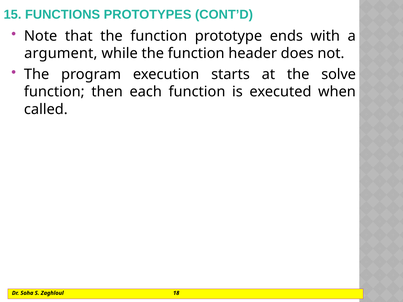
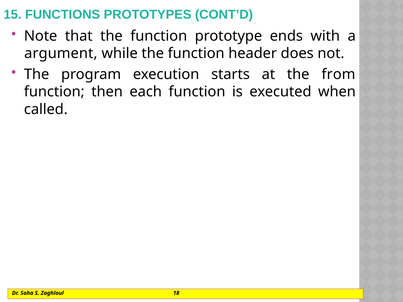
solve: solve -> from
